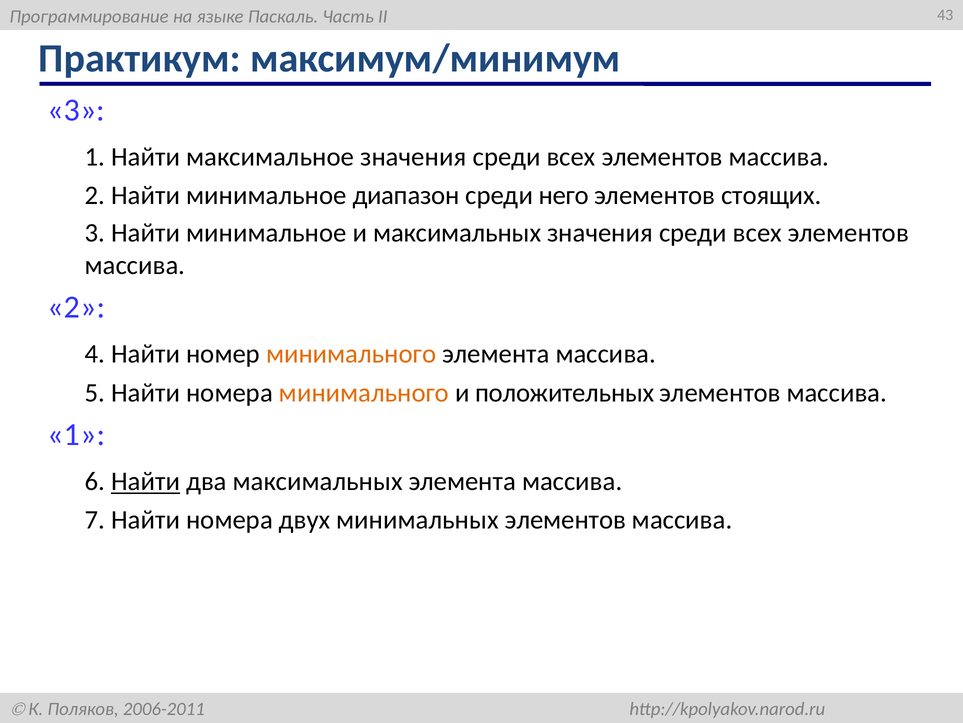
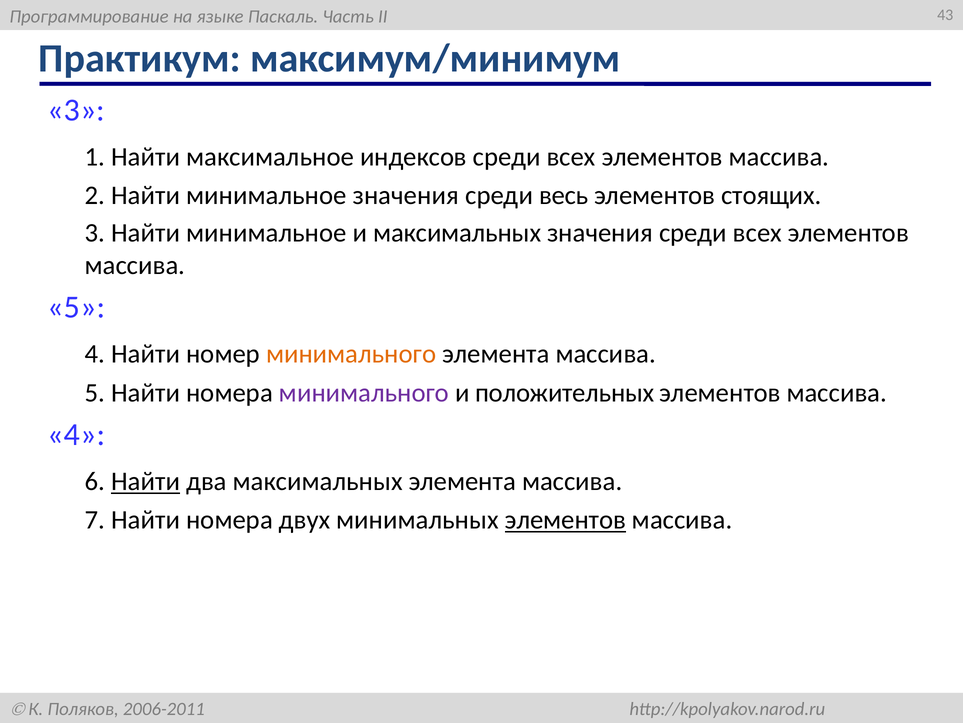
максимальное значения: значения -> индексов
минимальное диапазон: диапазон -> значения
него: него -> весь
2 at (76, 307): 2 -> 5
минимального at (364, 392) colour: orange -> purple
1 at (76, 434): 1 -> 4
элементов at (565, 520) underline: none -> present
